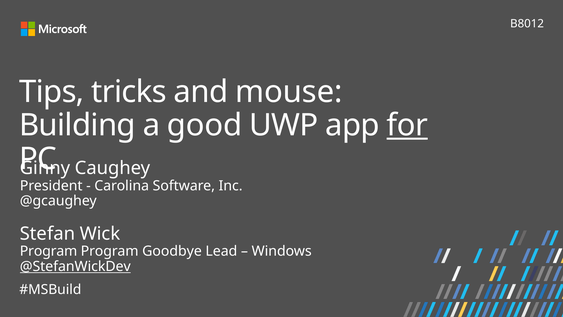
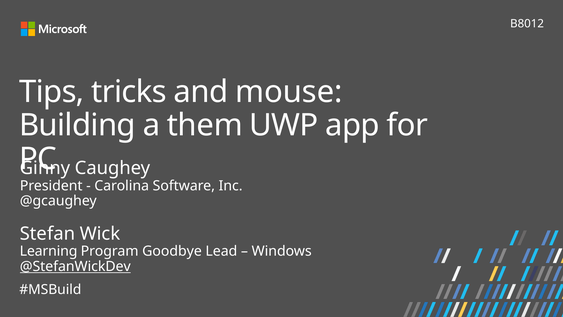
good: good -> them
for underline: present -> none
Program at (49, 251): Program -> Learning
